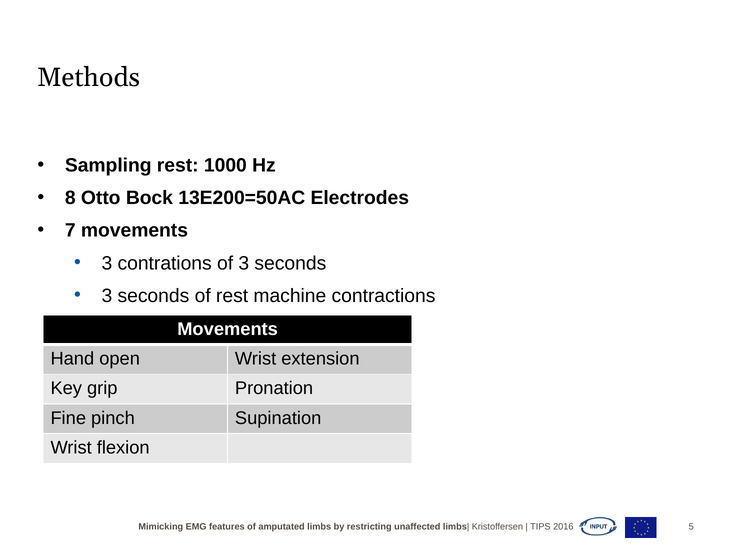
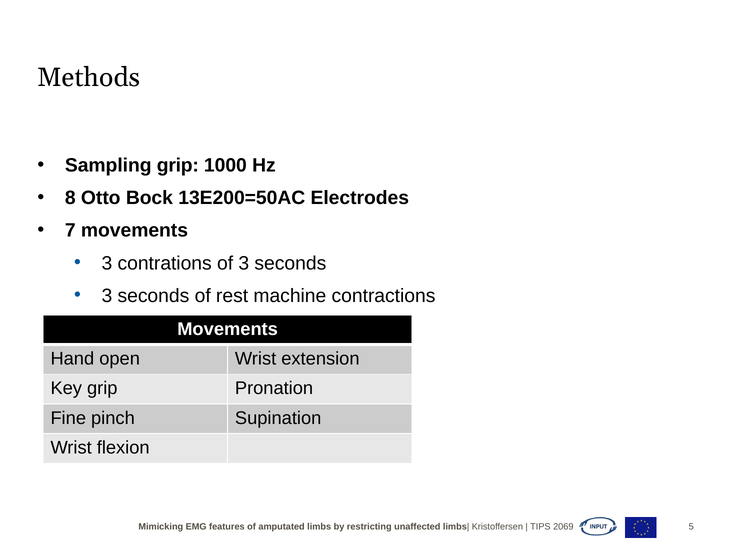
Sampling rest: rest -> grip
2016: 2016 -> 2069
